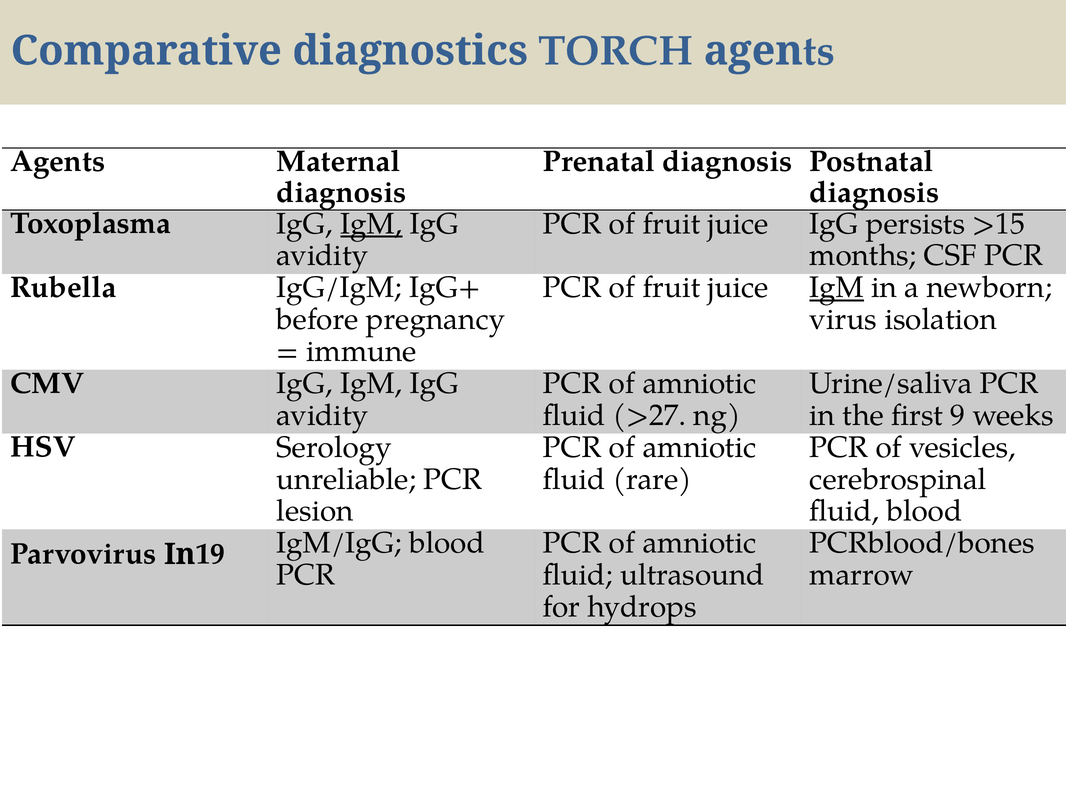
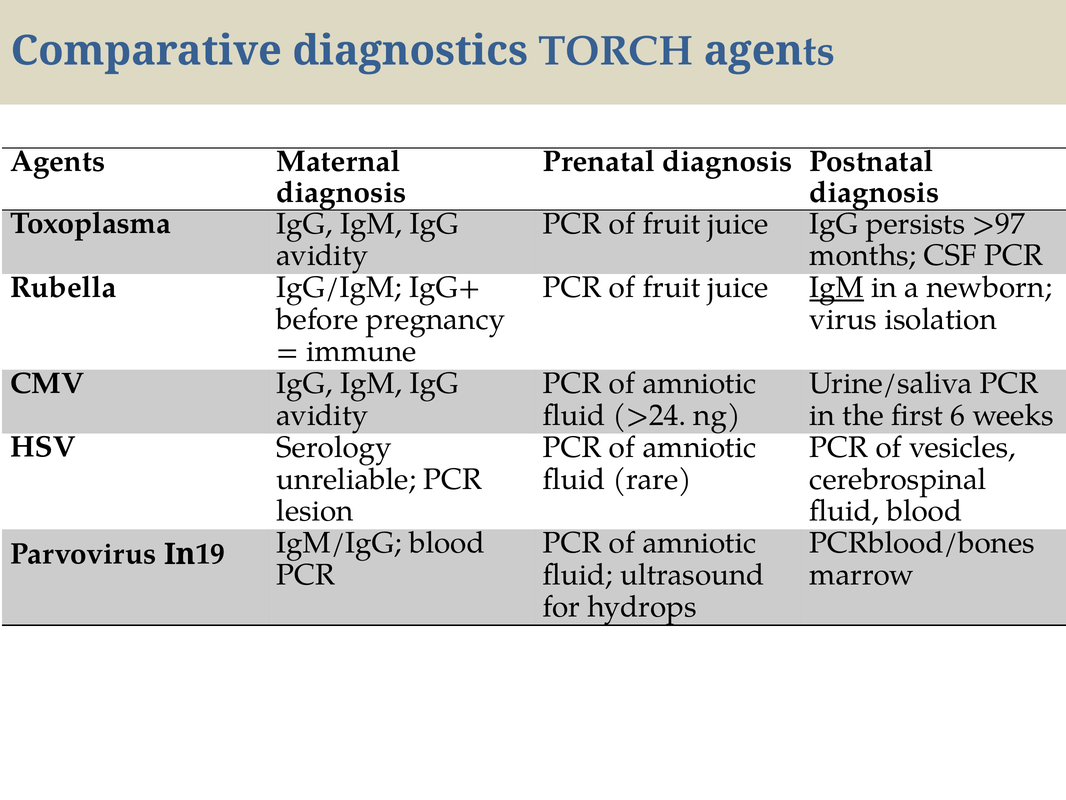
IgM at (371, 224) underline: present -> none
>15: >15 -> >97
>27: >27 -> >24
9: 9 -> 6
